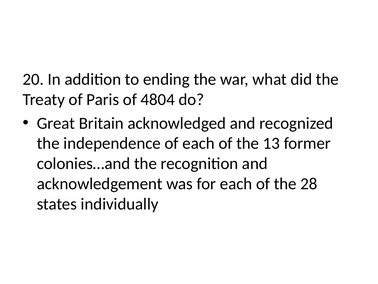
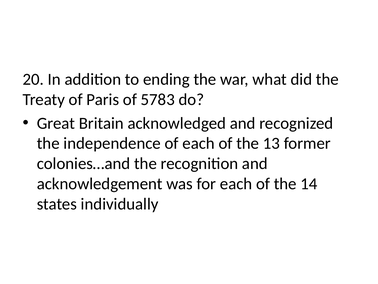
4804: 4804 -> 5783
28: 28 -> 14
